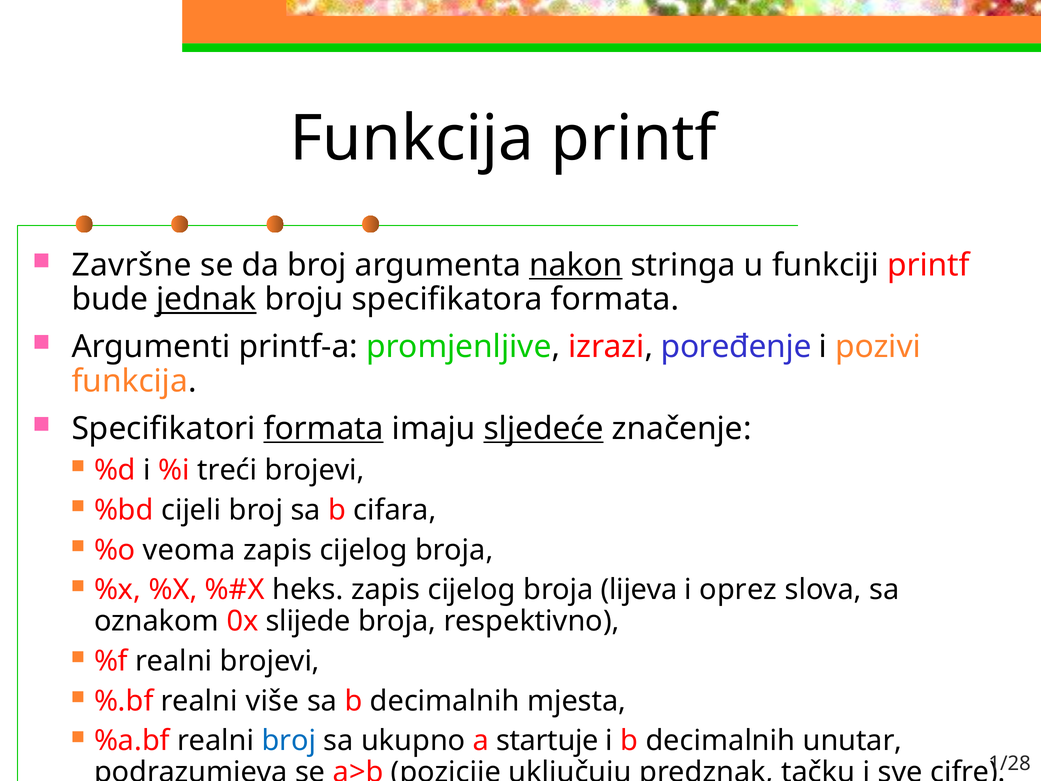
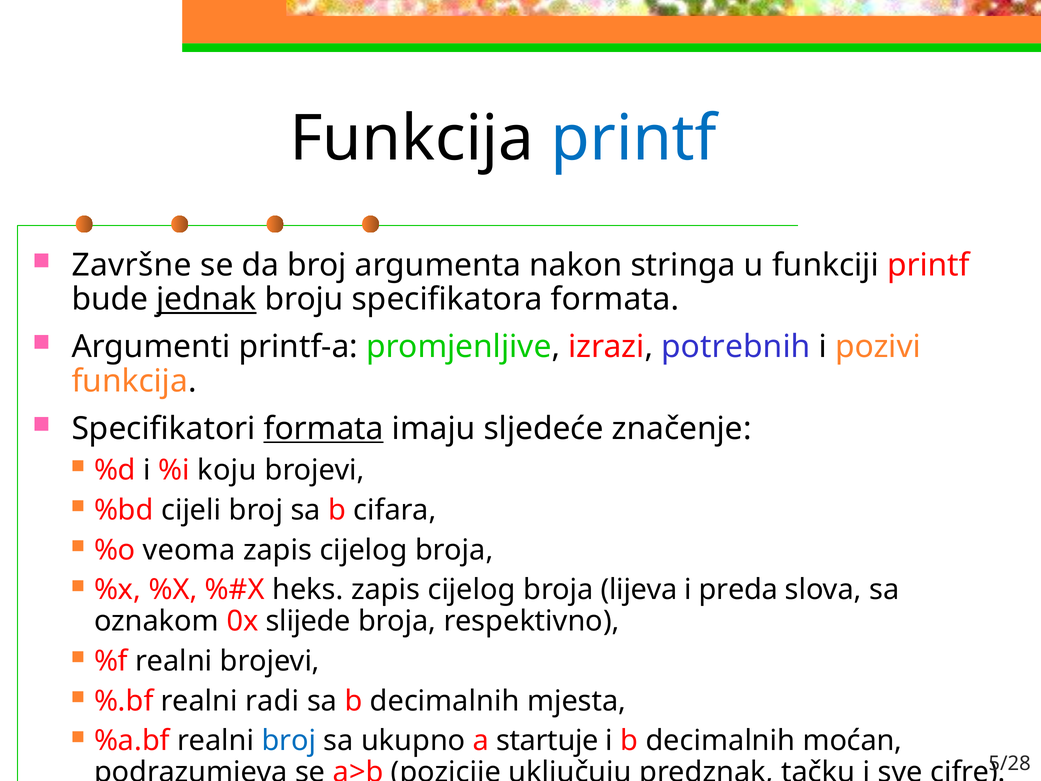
printf at (634, 139) colour: black -> blue
nakon underline: present -> none
poređenje: poređenje -> potrebnih
sljedeće underline: present -> none
treći: treći -> koju
oprez: oprez -> preda
više: više -> radi
unutar: unutar -> moćan
1/28: 1/28 -> 5/28
